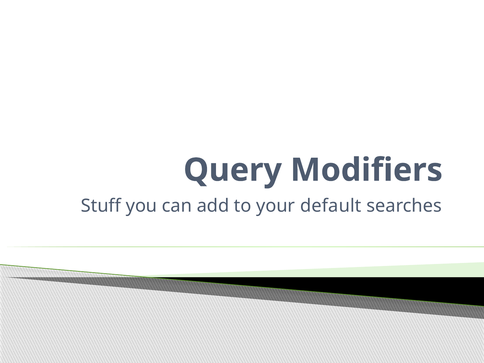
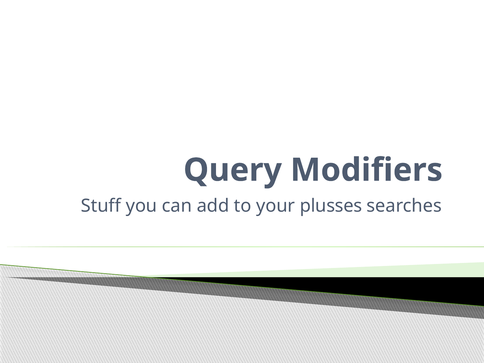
default: default -> plusses
